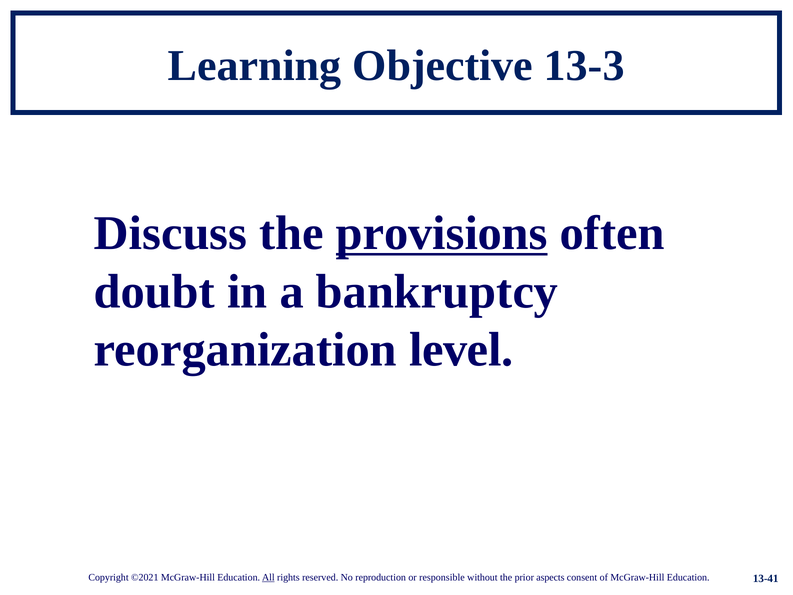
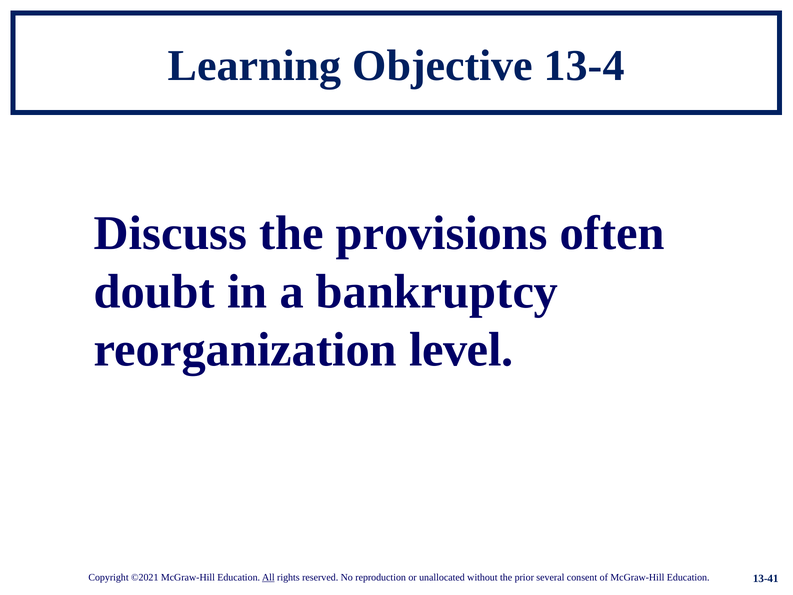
13-3: 13-3 -> 13-4
provisions underline: present -> none
responsible: responsible -> unallocated
aspects: aspects -> several
